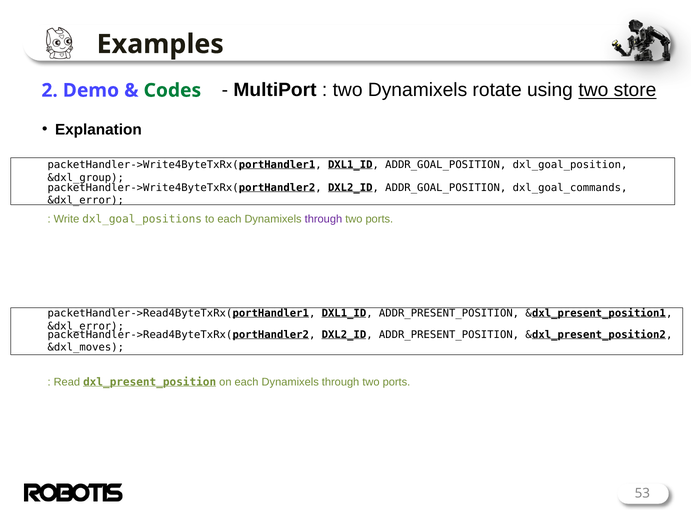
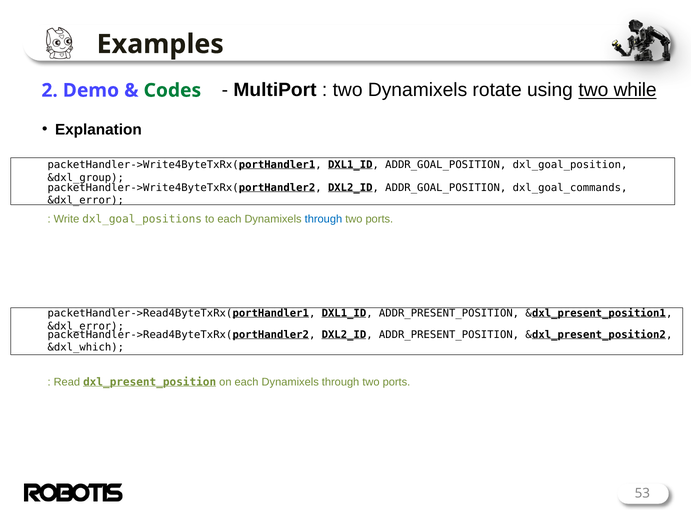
store: store -> while
through at (323, 219) colour: purple -> blue
&dxl_moves: &dxl_moves -> &dxl_which
